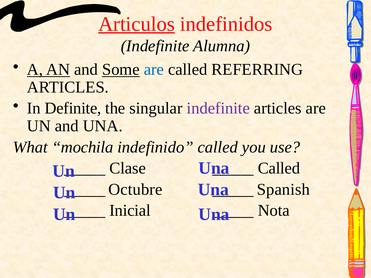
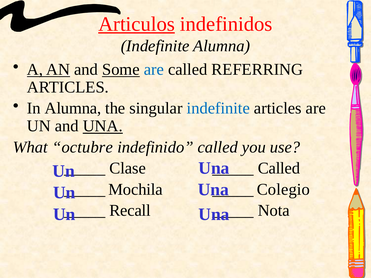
In Definite: Definite -> Alumna
indefinite at (218, 108) colour: purple -> blue
UNA at (103, 126) underline: none -> present
mochila: mochila -> octubre
Octubre: Octubre -> Mochila
Spanish: Spanish -> Colegio
Inicial: Inicial -> Recall
